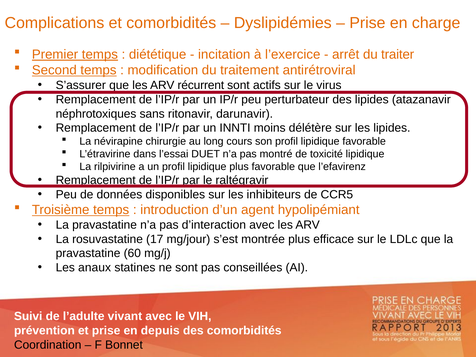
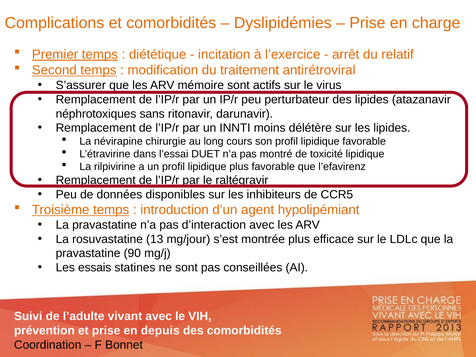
traiter: traiter -> relatif
récurrent: récurrent -> mémoire
17: 17 -> 13
60: 60 -> 90
anaux: anaux -> essais
